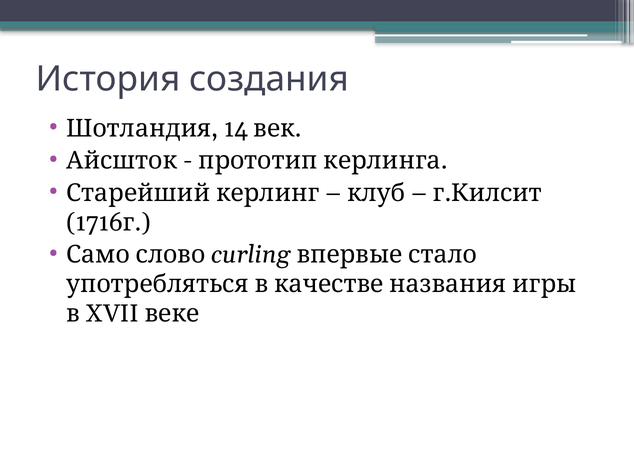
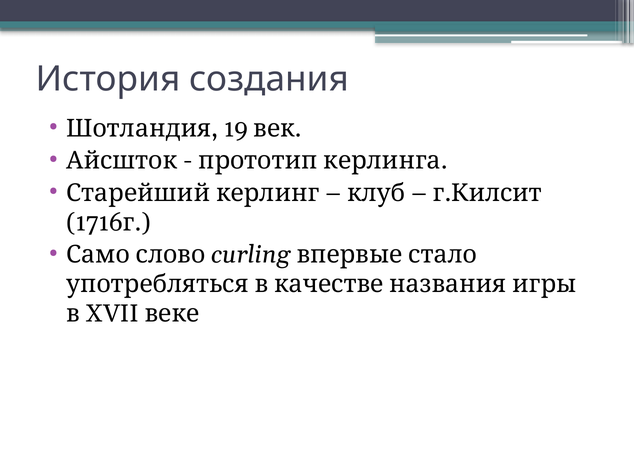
14: 14 -> 19
